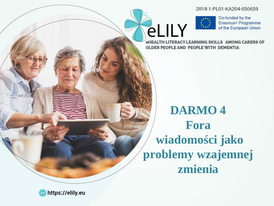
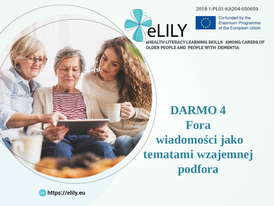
problemy: problemy -> tematami
zmienia: zmienia -> podfora
